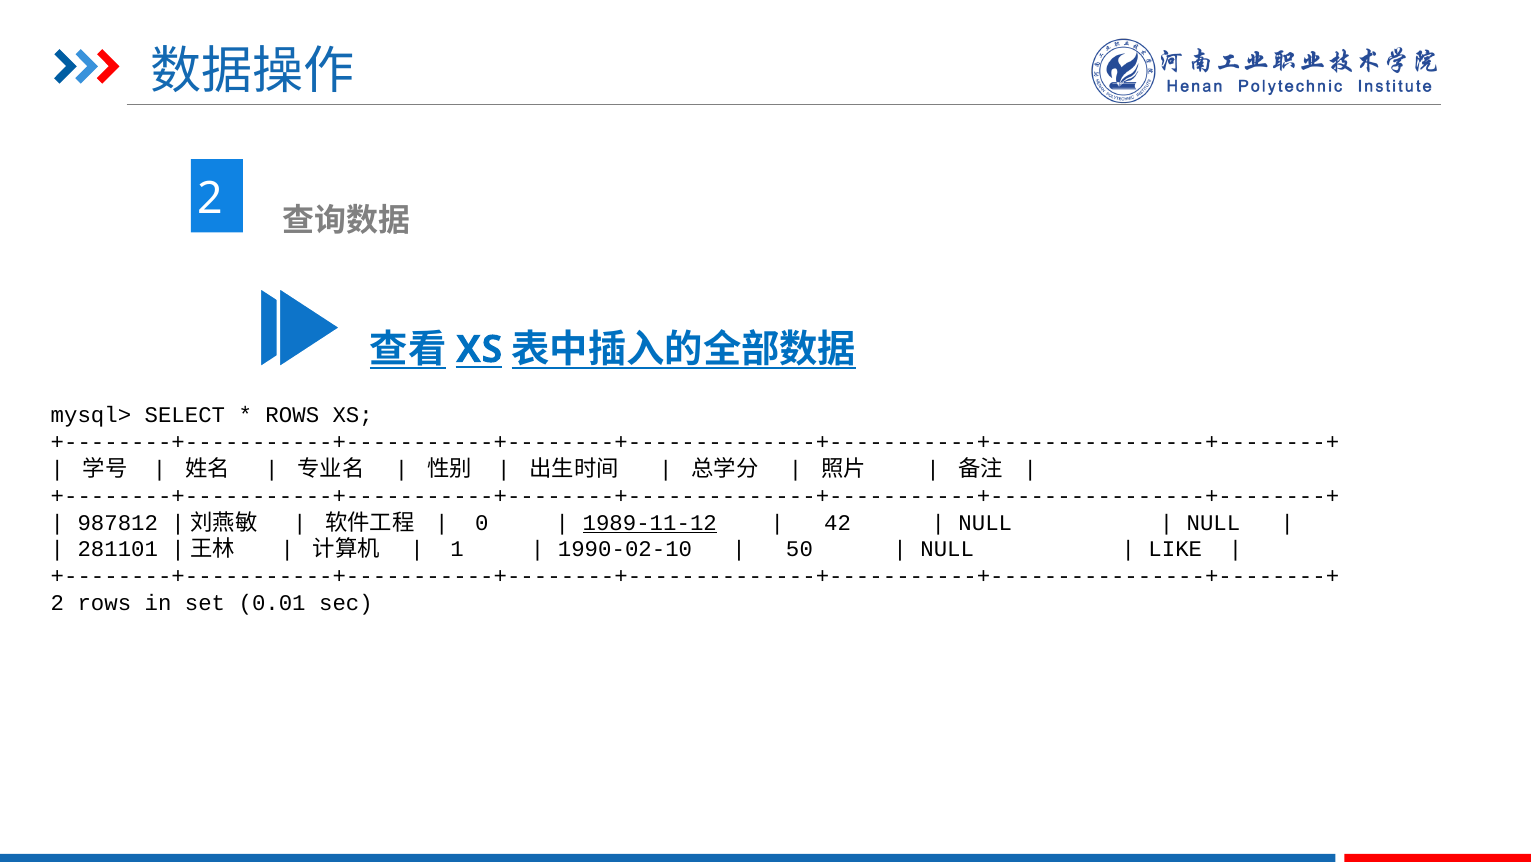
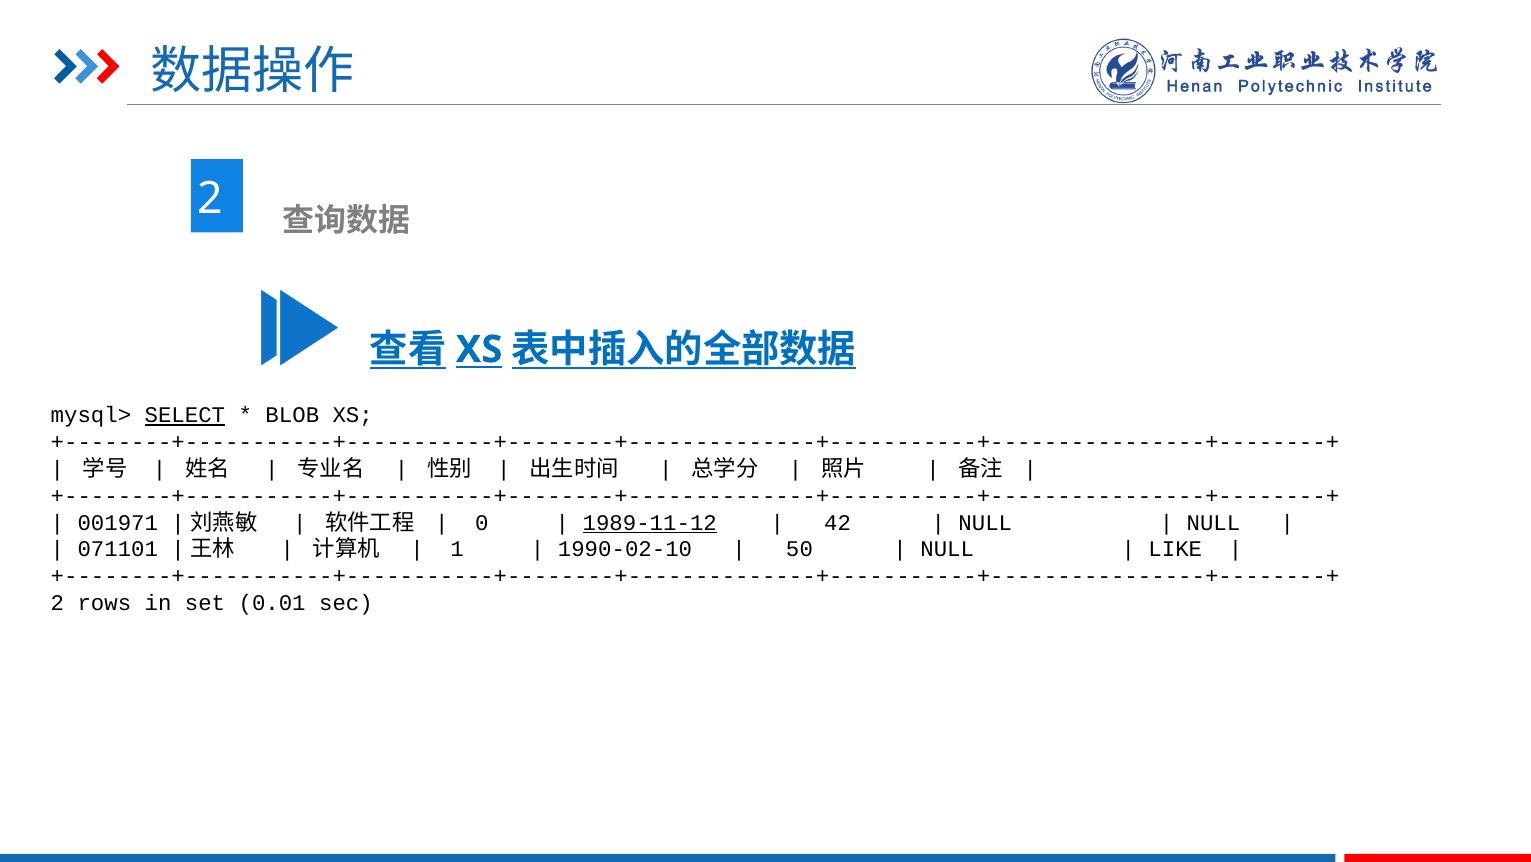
SELECT underline: none -> present
ROWS at (292, 415): ROWS -> BLOB
987812: 987812 -> 001971
281101: 281101 -> 071101
